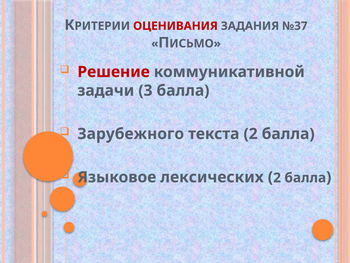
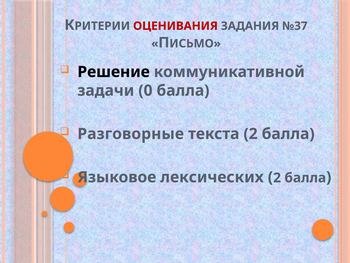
Решение colour: red -> black
3: 3 -> 0
Зарубежного: Зарубежного -> Разговорные
